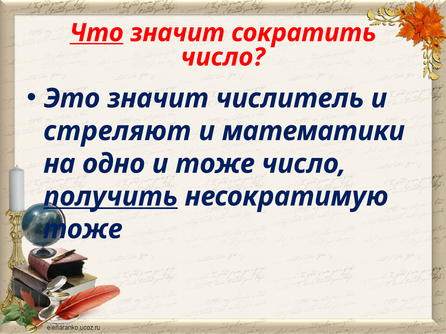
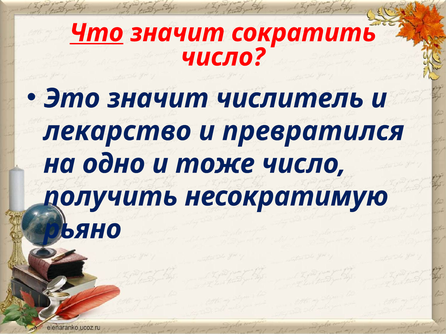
стреляют: стреляют -> лекарство
математики: математики -> превратился
получить underline: present -> none
тоже at (83, 230): тоже -> рьяно
